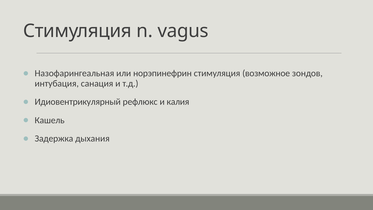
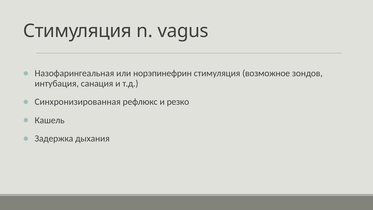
Идиовентрикулярный: Идиовентрикулярный -> Синхронизированная
калия: калия -> резко
